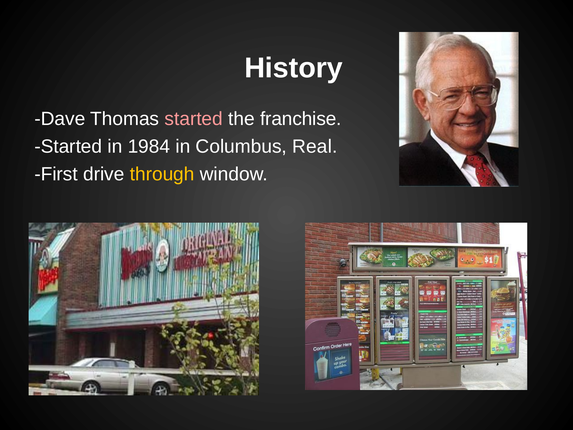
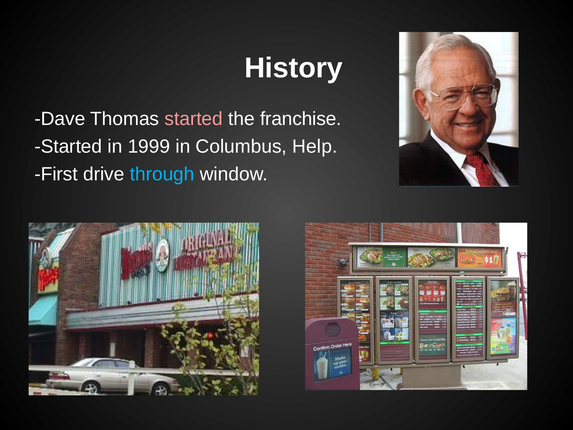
1984: 1984 -> 1999
Real: Real -> Help
through colour: yellow -> light blue
